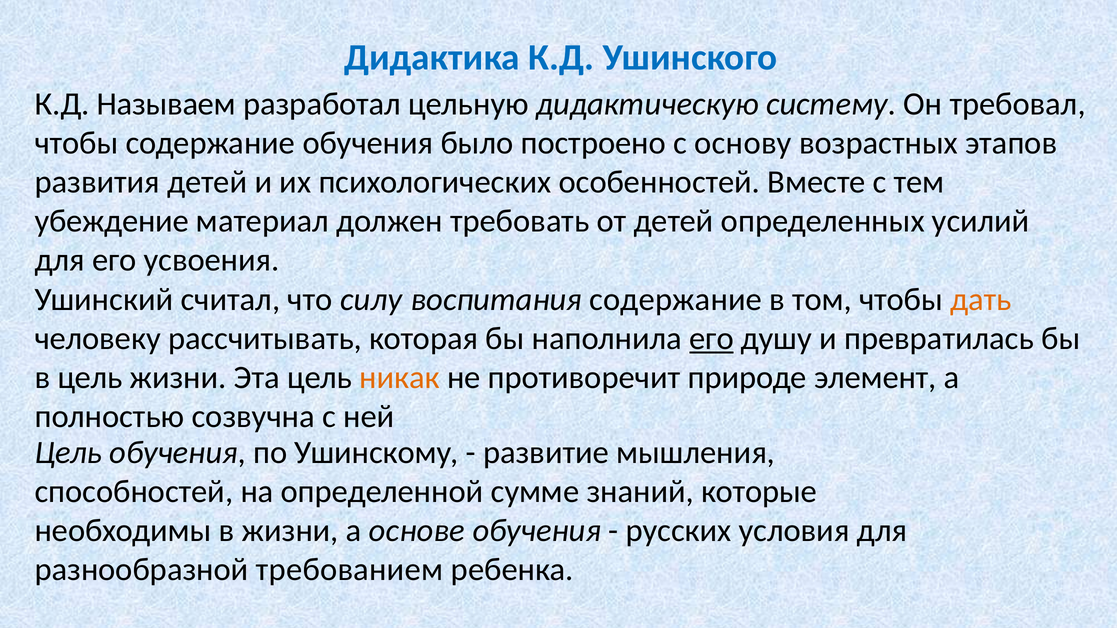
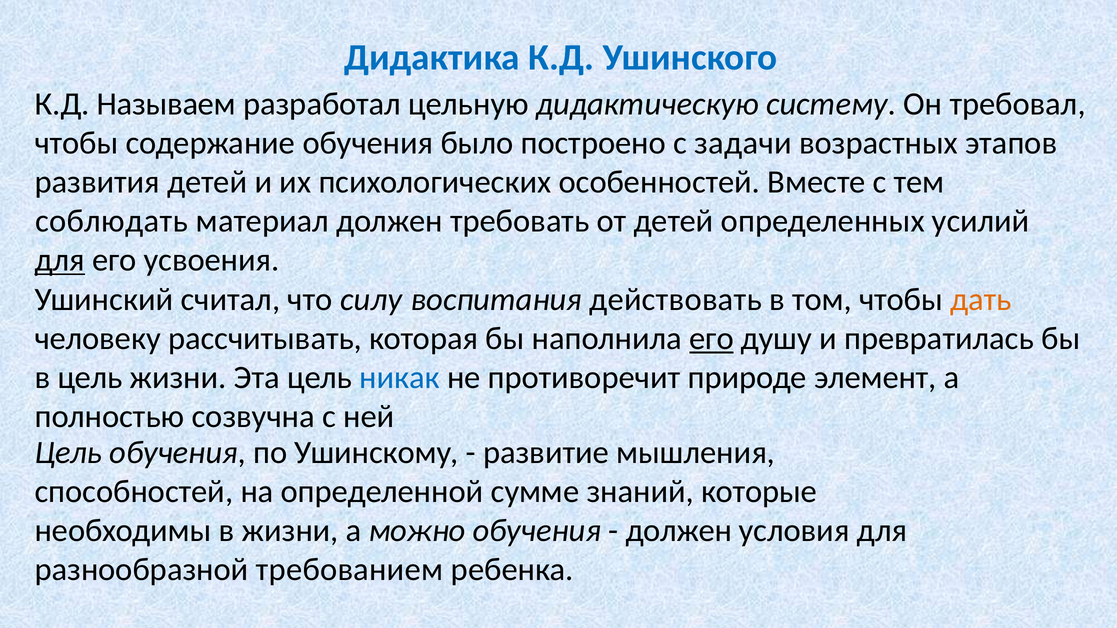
основу: основу -> задачи
убеждение: убеждение -> соблюдать
для at (60, 260) underline: none -> present
воспитания содержание: содержание -> действовать
никак colour: orange -> blue
основе: основе -> можно
русских at (679, 531): русских -> должен
